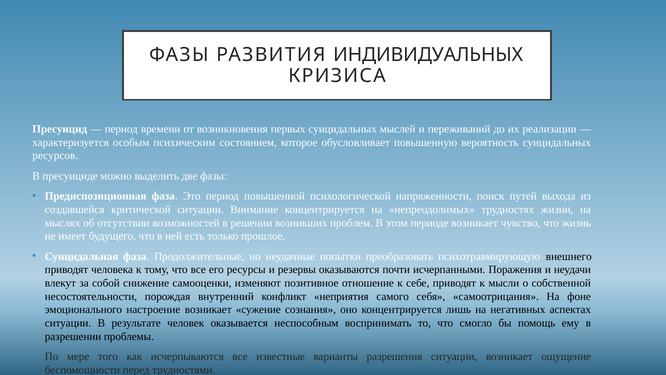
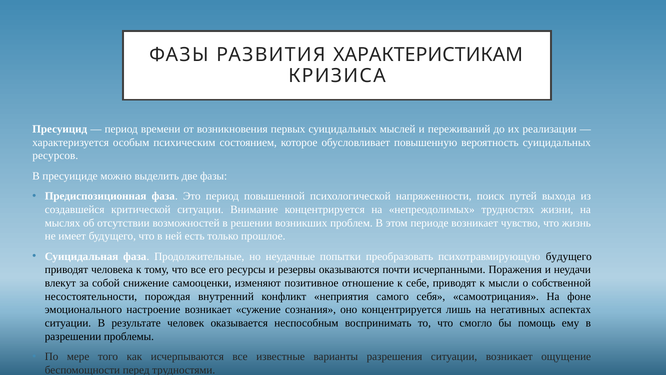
ИНДИВИДУАЛЬНЫХ: ИНДИВИДУАЛЬНЫХ -> ХАРАКТЕРИСТИКАМ
психотравмирующую внешнего: внешнего -> будущего
